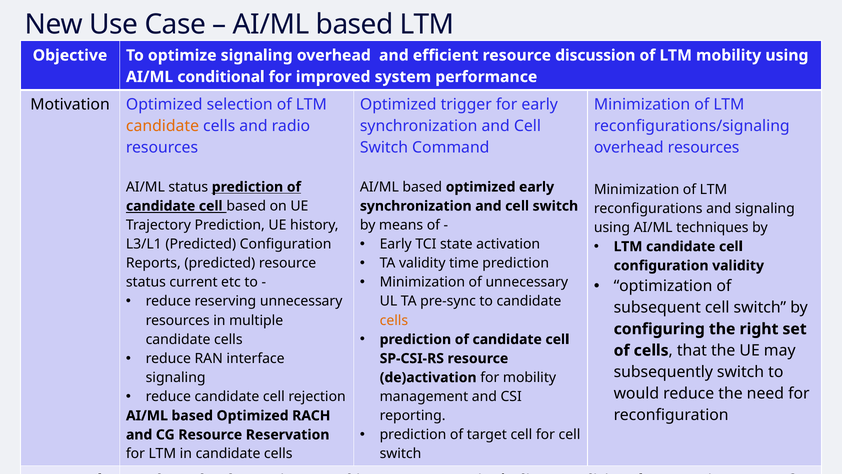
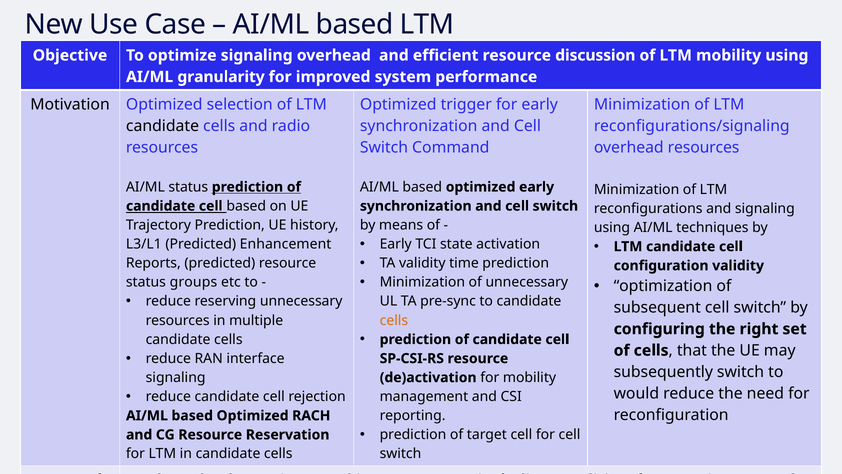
AI/ML conditional: conditional -> granularity
candidate at (163, 126) colour: orange -> black
Predicted Configuration: Configuration -> Enhancement
current: current -> groups
